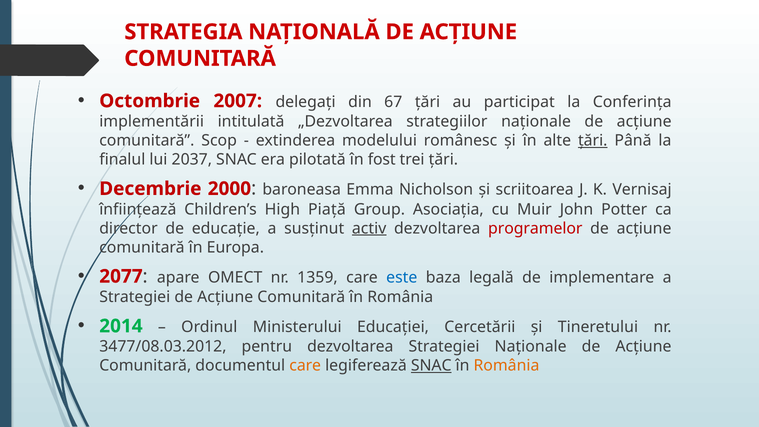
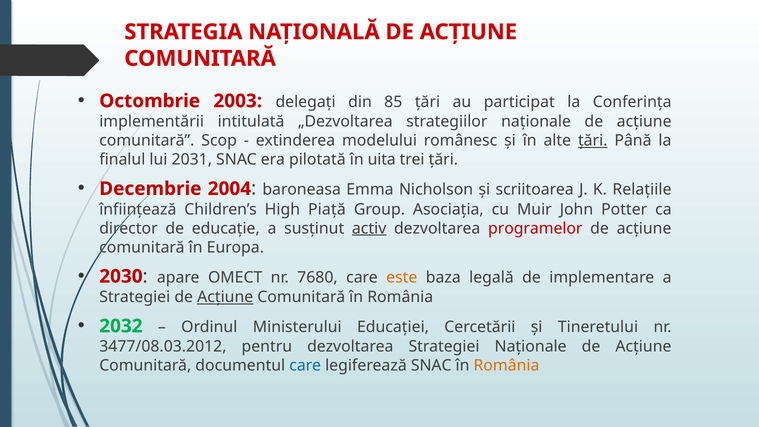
2007: 2007 -> 2003
67: 67 -> 85
2037: 2037 -> 2031
fost: fost -> uita
2000: 2000 -> 2004
Vernisaj: Vernisaj -> Relațiile
2077: 2077 -> 2030
1359: 1359 -> 7680
este colour: blue -> orange
Acțiune at (225, 297) underline: none -> present
2014: 2014 -> 2032
care at (305, 366) colour: orange -> blue
SNAC at (431, 366) underline: present -> none
